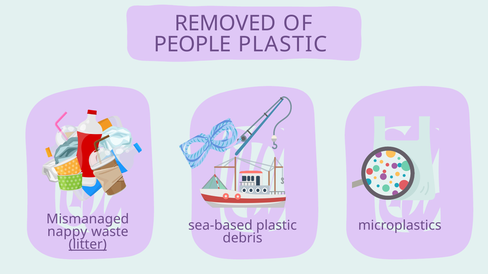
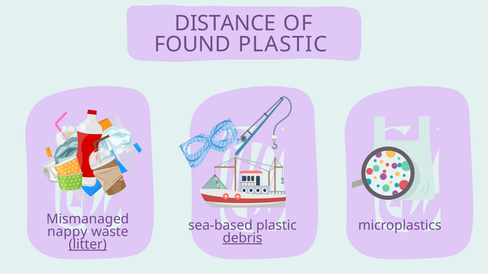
REMOVED: REMOVED -> DISTANCE
PEOPLE: PEOPLE -> FOUND
debris underline: none -> present
